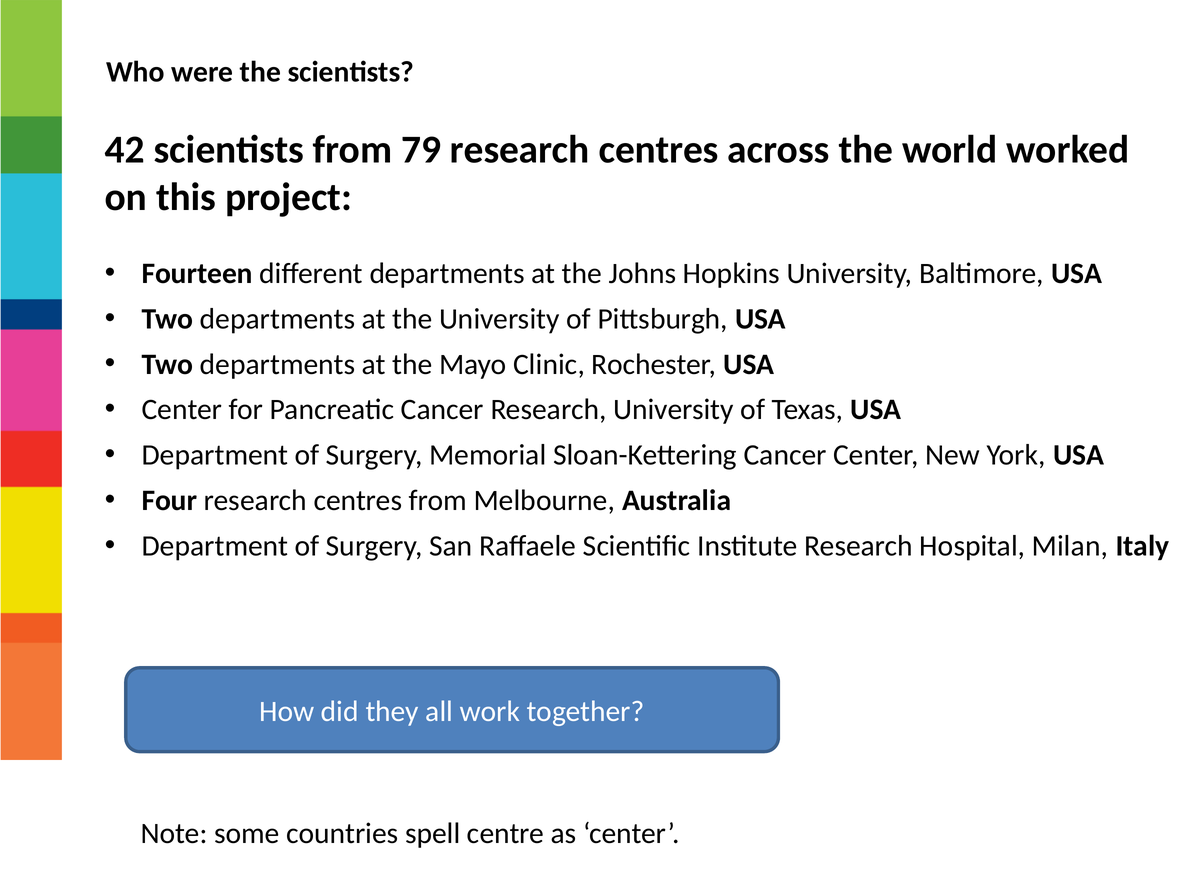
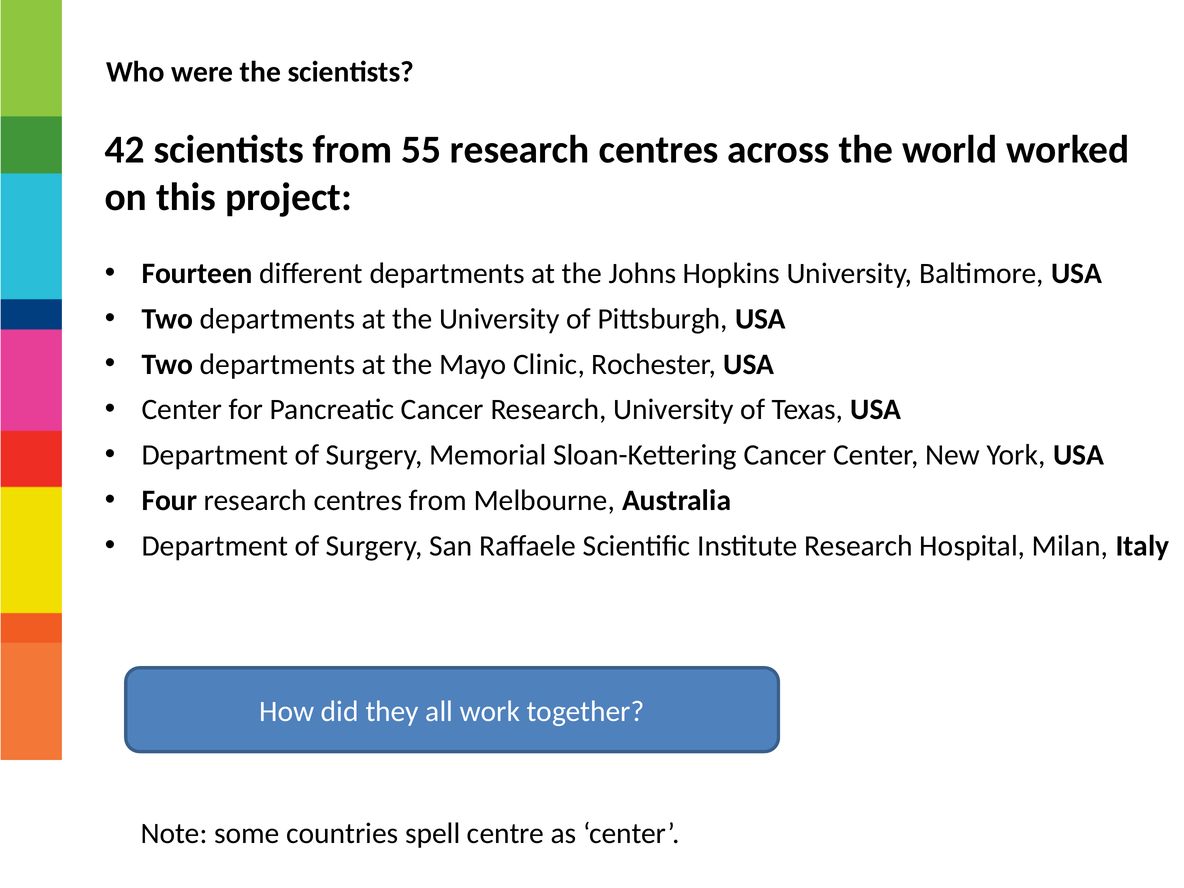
79: 79 -> 55
